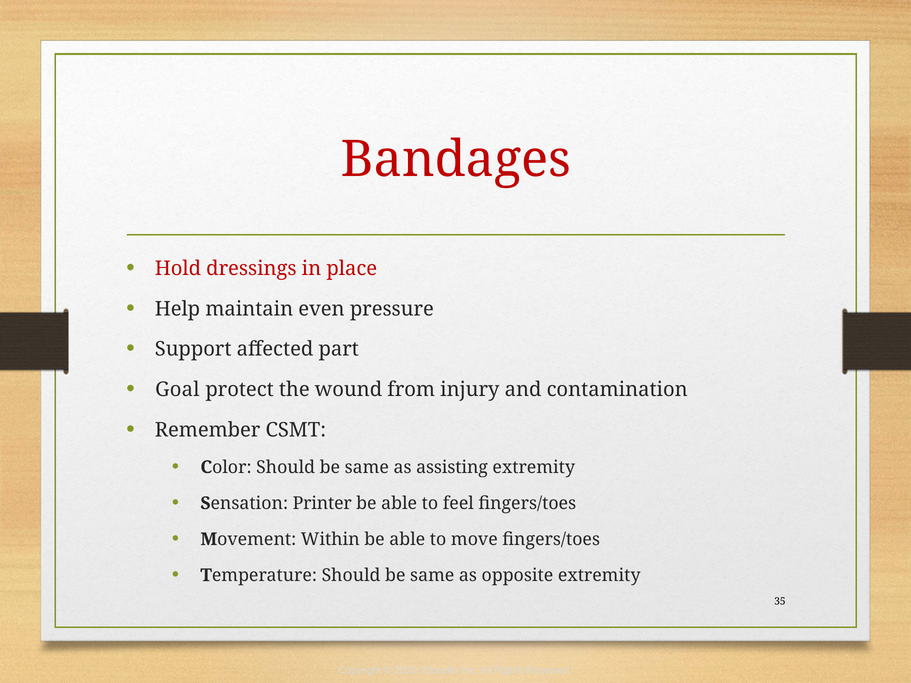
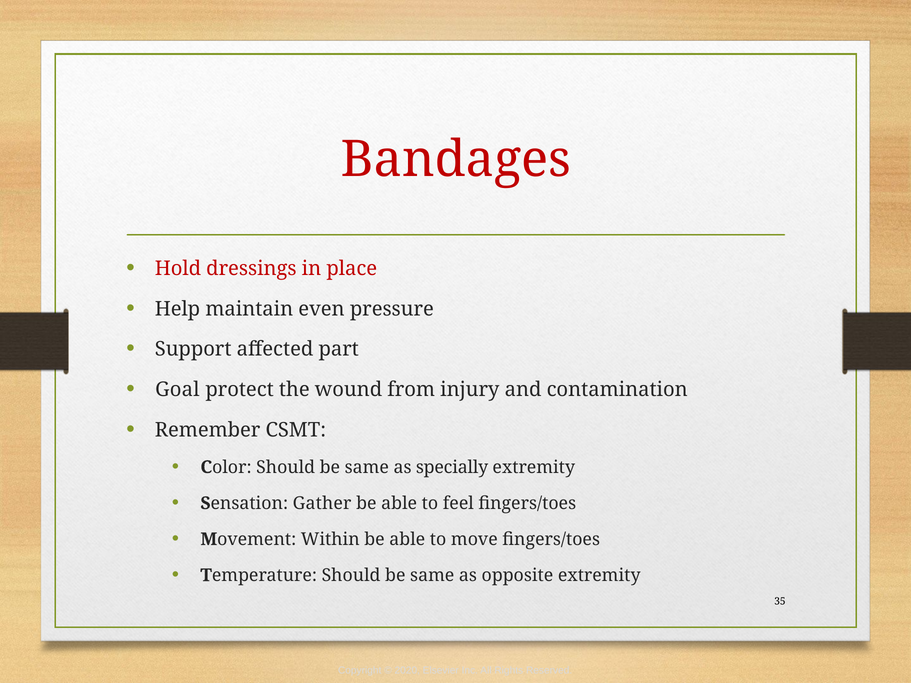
assisting: assisting -> specially
Printer: Printer -> Gather
